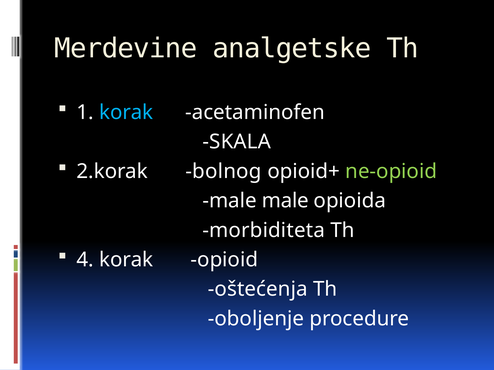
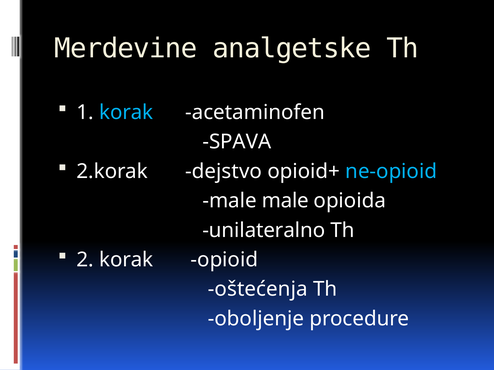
SKALA: SKALA -> SPAVA
bolnog: bolnog -> dejstvo
ne-opioid colour: light green -> light blue
morbiditeta: morbiditeta -> unilateralno
4: 4 -> 2
